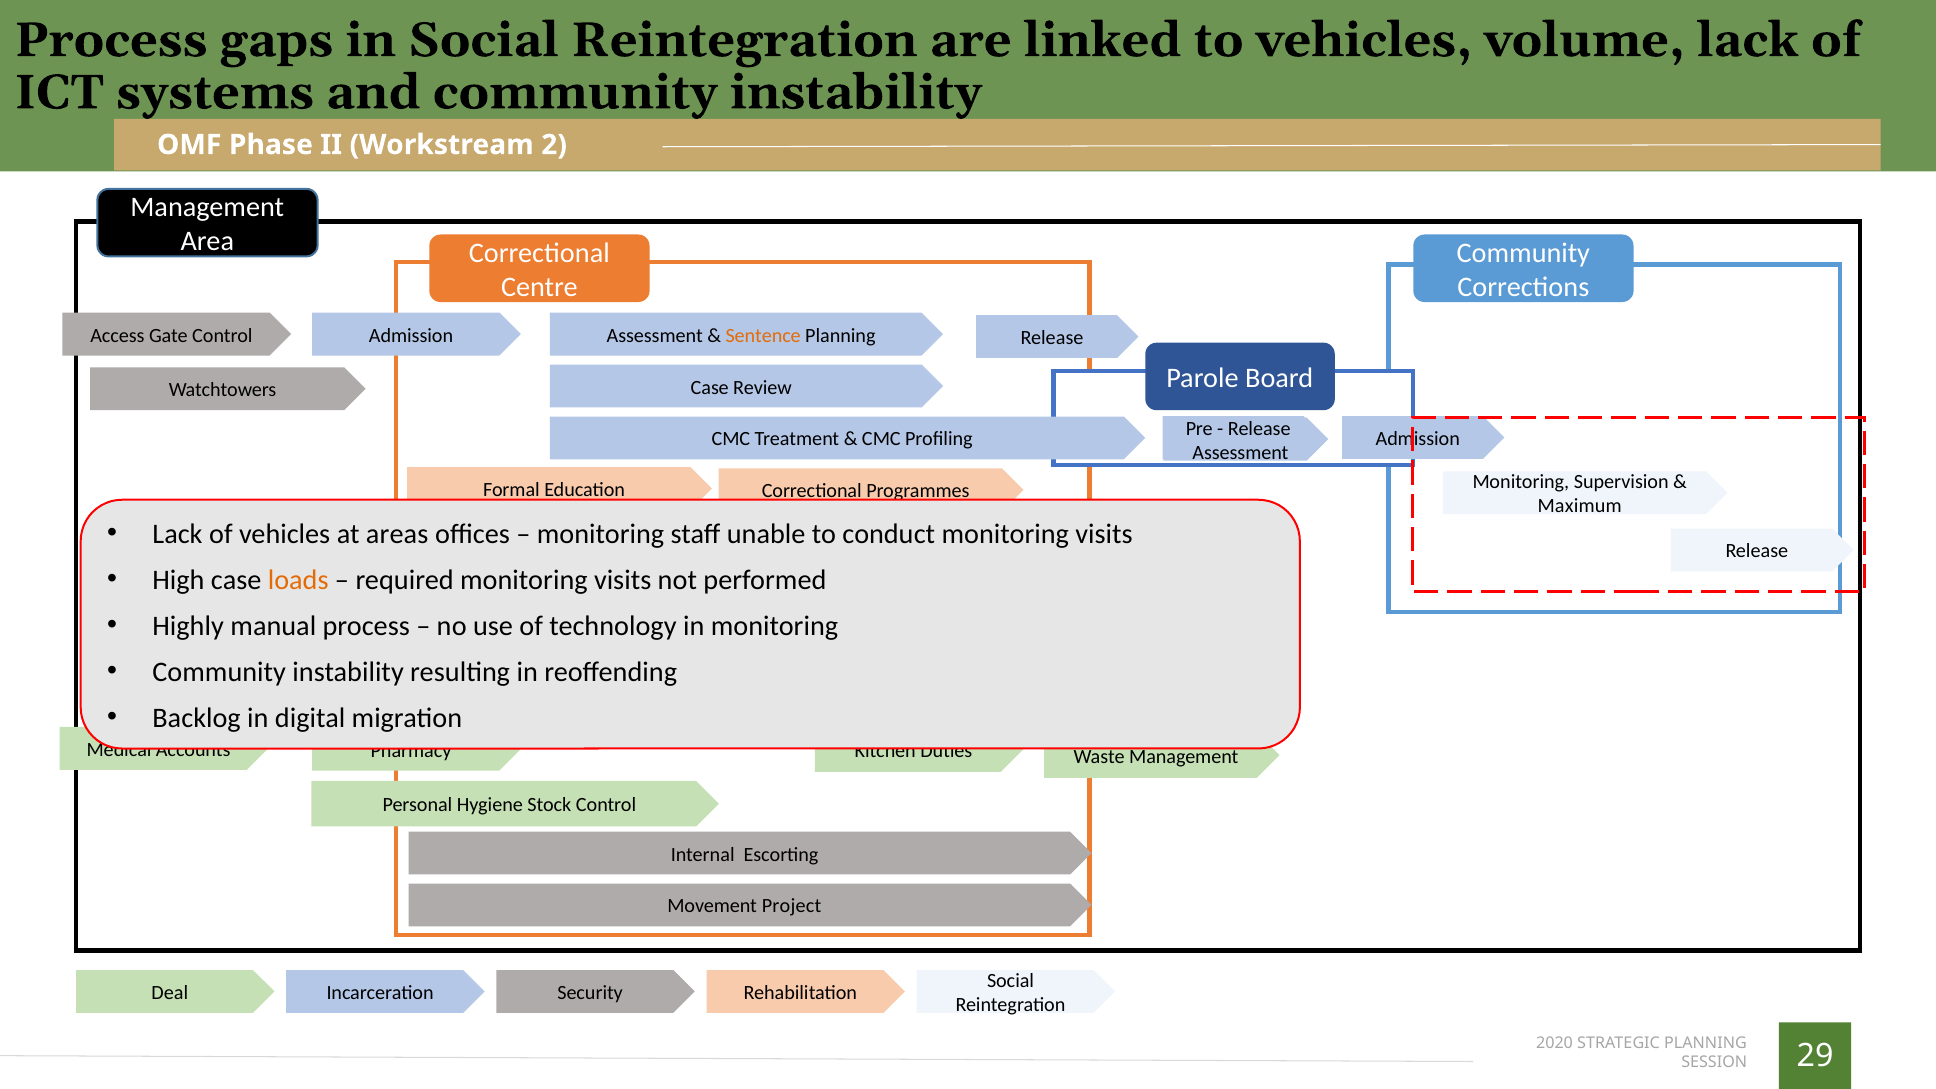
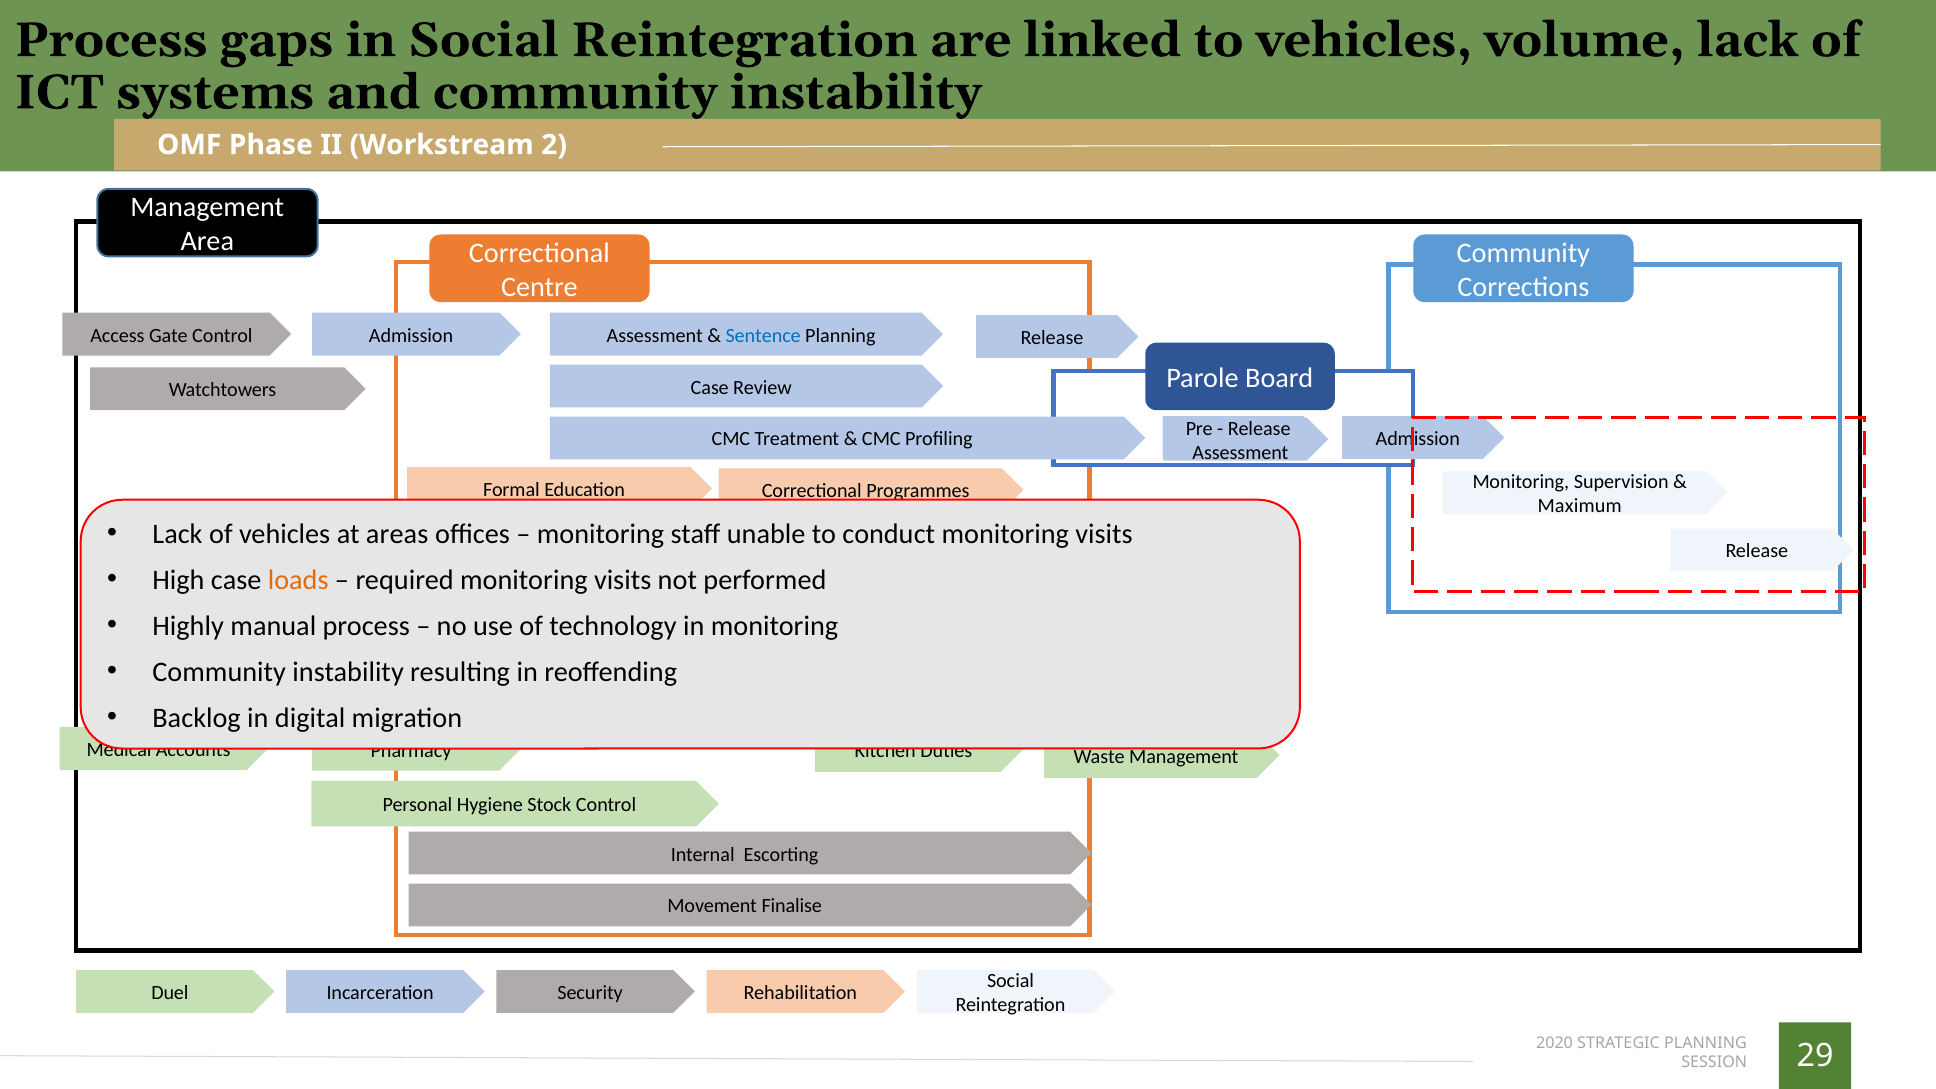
Sentence colour: orange -> blue
Project: Project -> Finalise
Deal: Deal -> Duel
